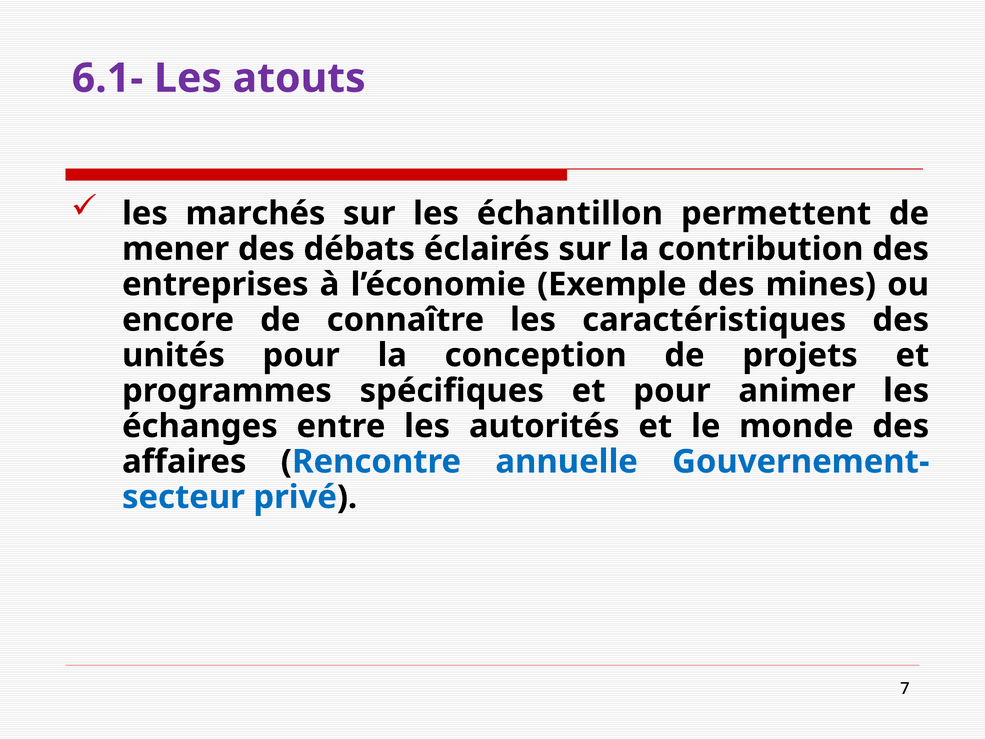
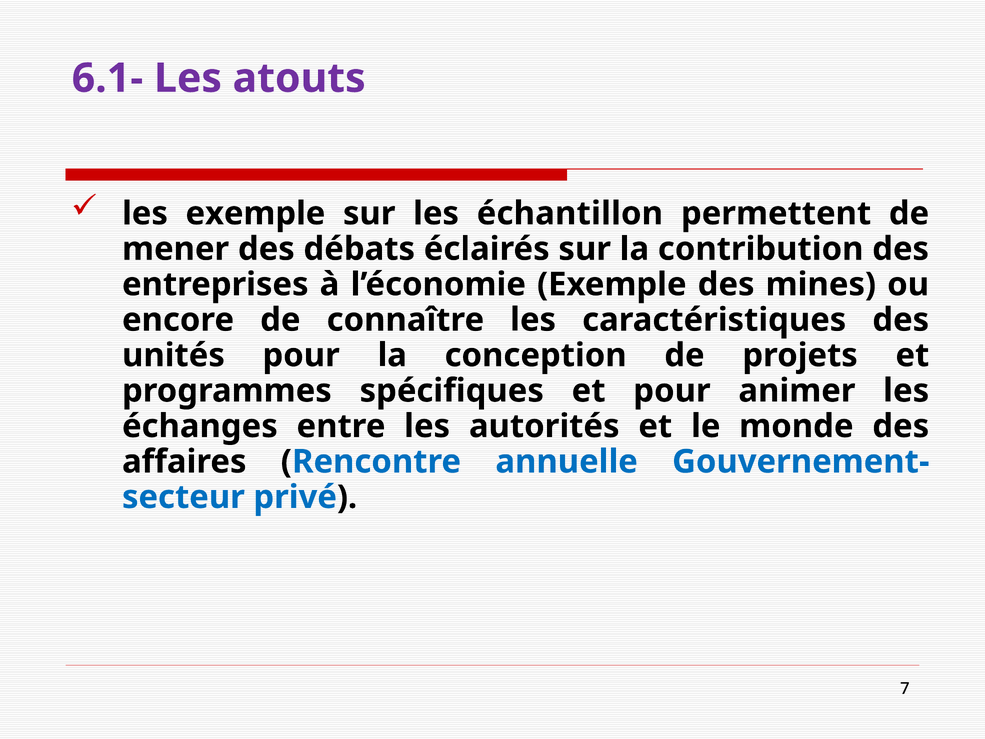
les marchés: marchés -> exemple
